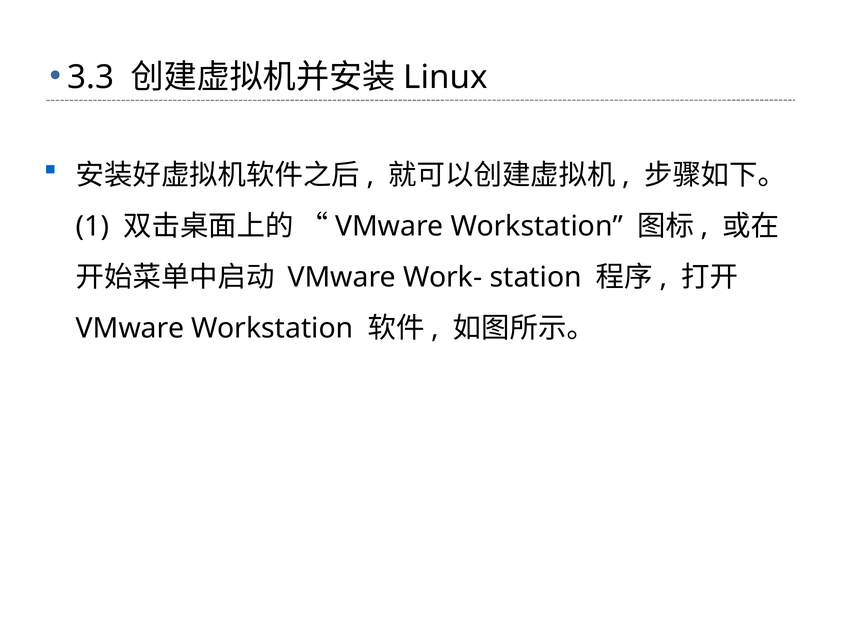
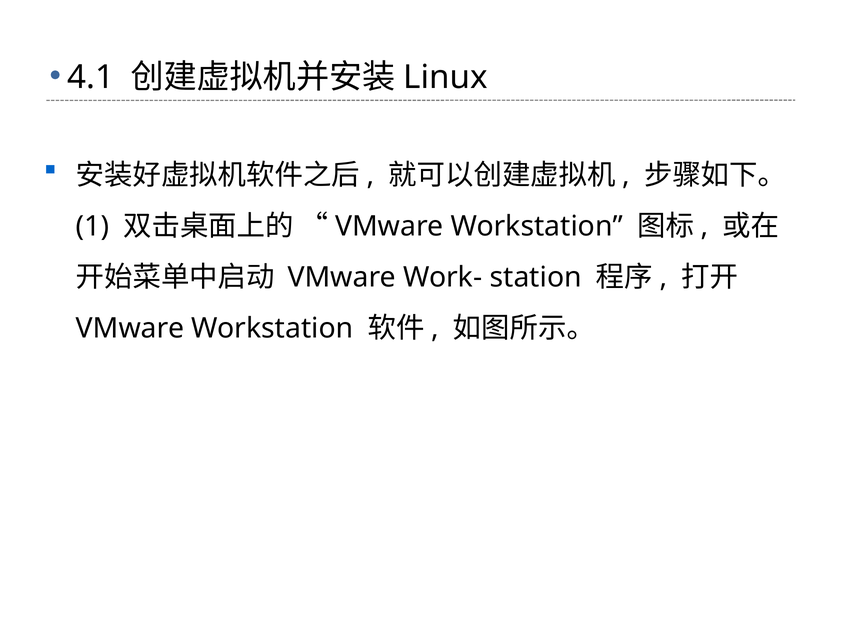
3.3: 3.3 -> 4.1
